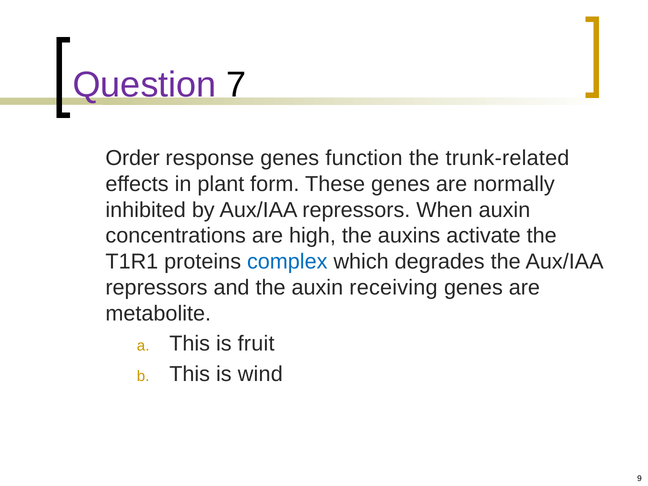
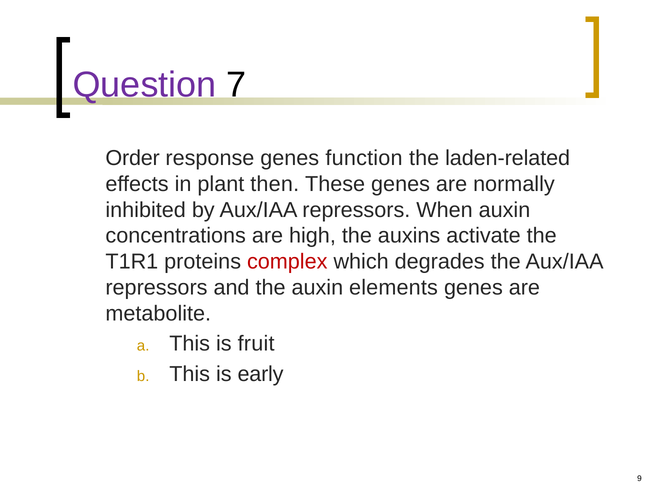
trunk-related: trunk-related -> laden-related
form: form -> then
complex colour: blue -> red
receiving: receiving -> elements
wind: wind -> early
